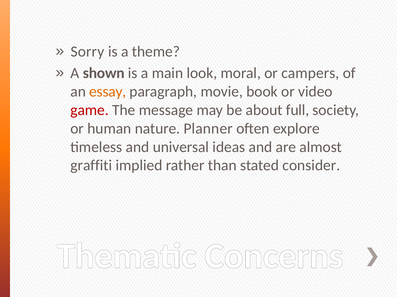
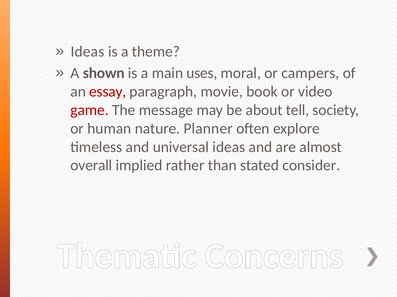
Sorry at (87, 52): Sorry -> Ideas
look: look -> uses
essay colour: orange -> red
full: full -> tell
graffiti: graffiti -> overall
